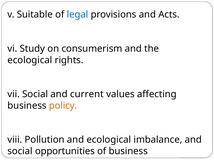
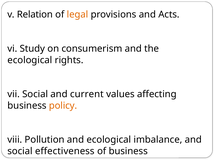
Suitable: Suitable -> Relation
legal colour: blue -> orange
opportunities: opportunities -> effectiveness
